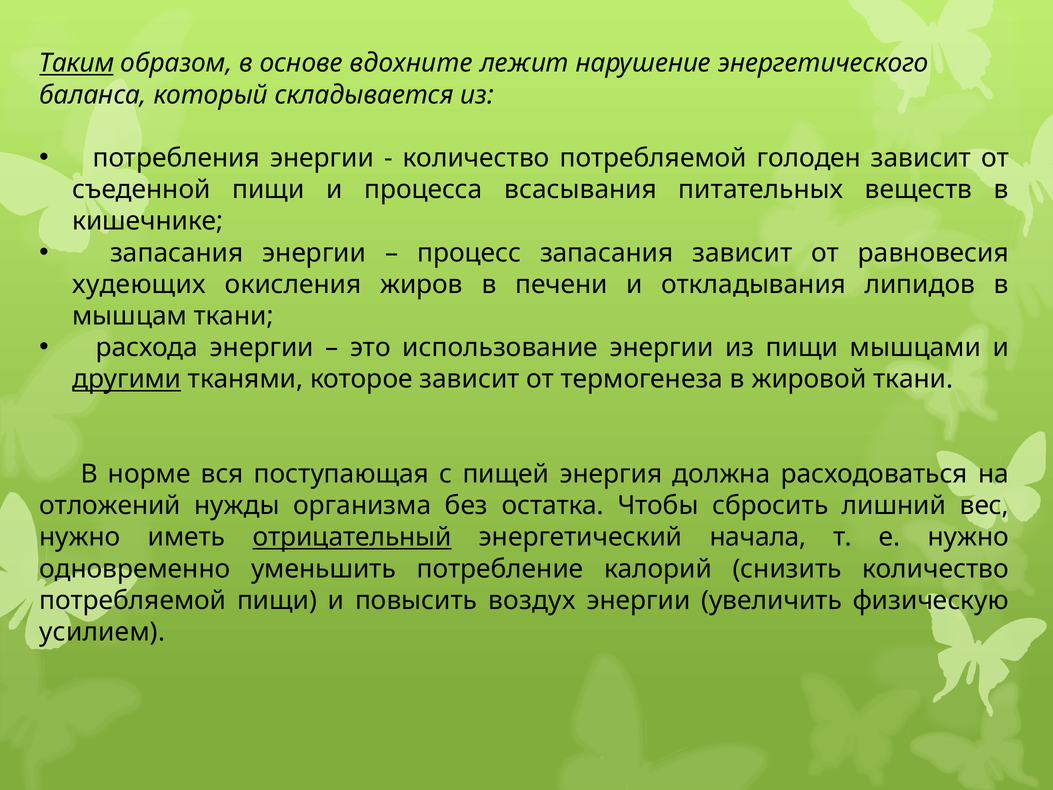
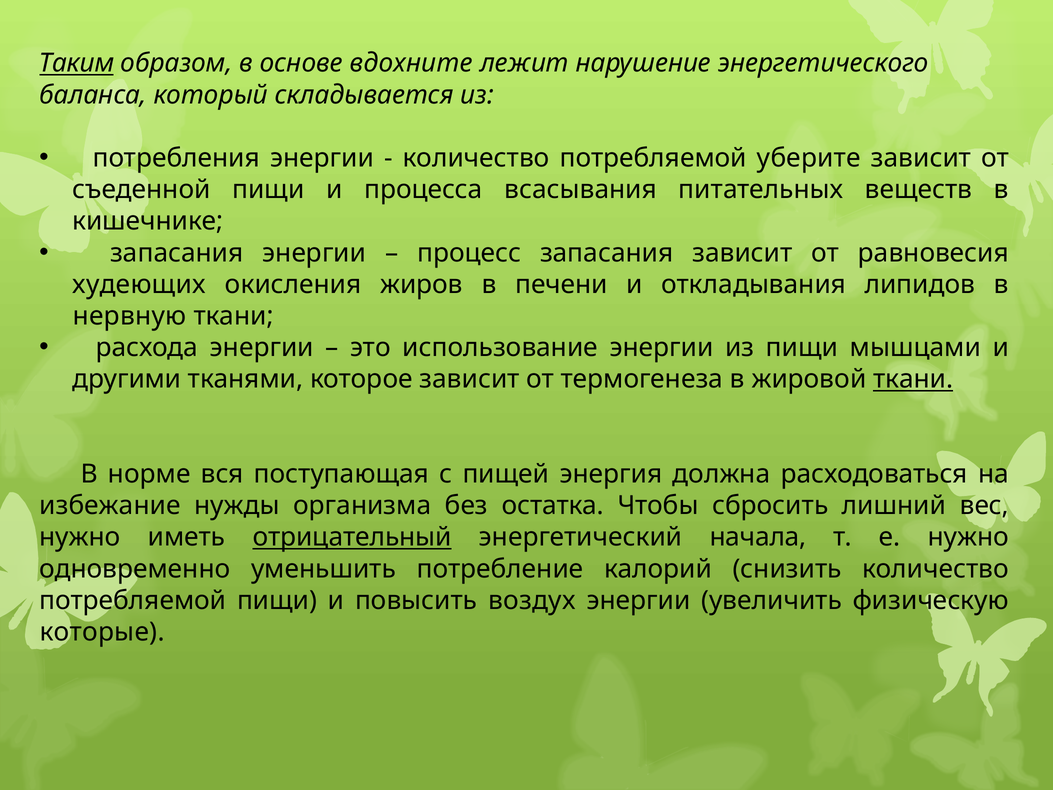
голоден: голоден -> уберите
мышцам: мышцам -> нервную
другими underline: present -> none
ткани at (913, 379) underline: none -> present
отложений: отложений -> избежание
усилием: усилием -> которые
